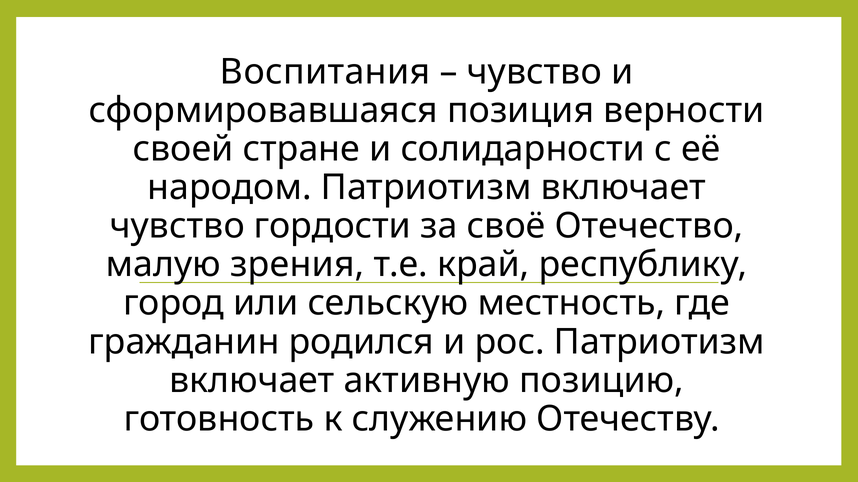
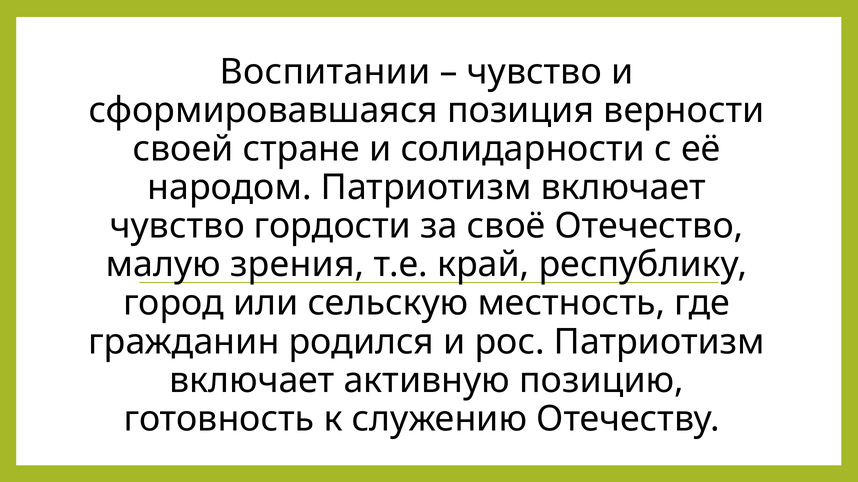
Воспитания: Воспитания -> Воспитании
